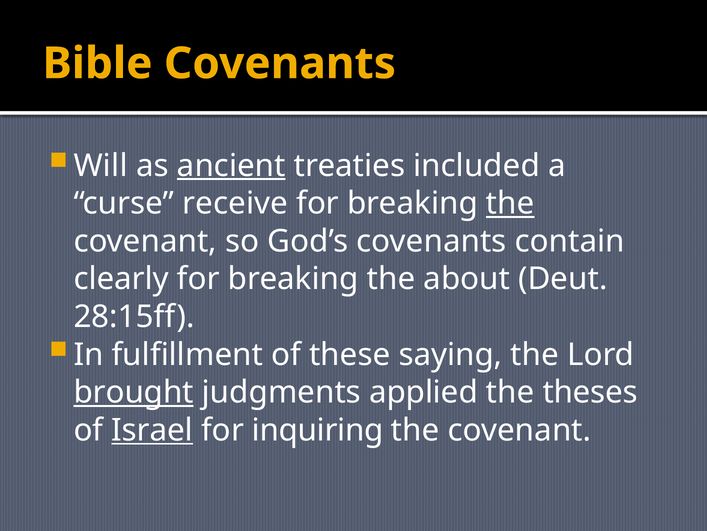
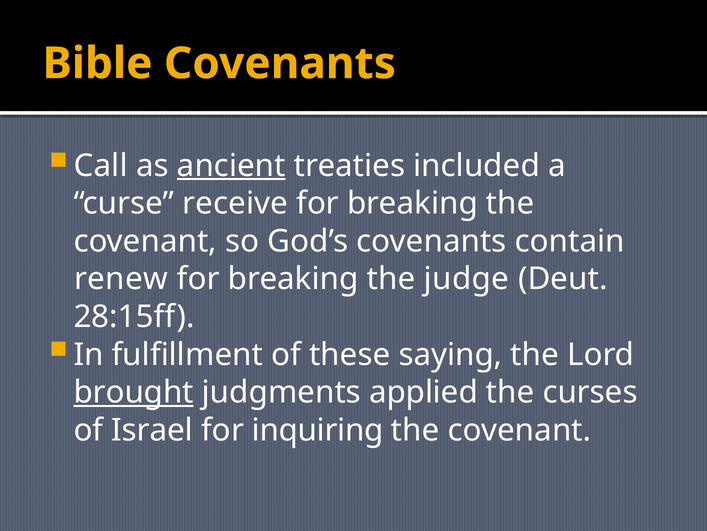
Will: Will -> Call
the at (510, 203) underline: present -> none
clearly: clearly -> renew
about: about -> judge
theses: theses -> curses
Israel underline: present -> none
